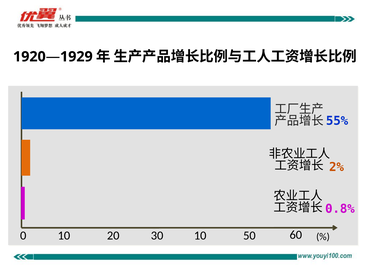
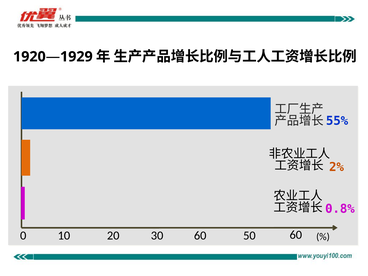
30 10: 10 -> 60
